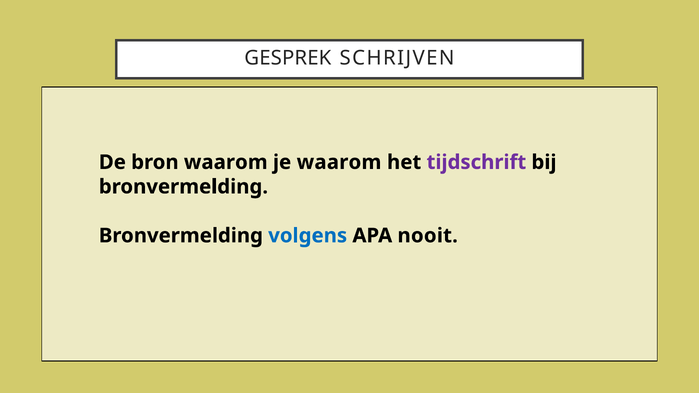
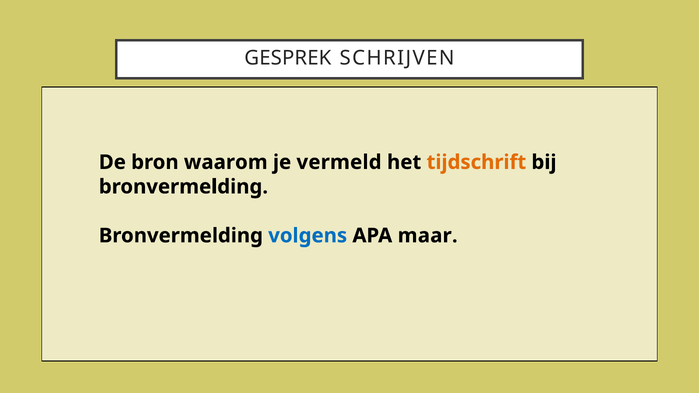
je waarom: waarom -> vermeld
tijdschrift colour: purple -> orange
nooit: nooit -> maar
